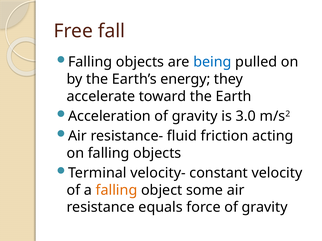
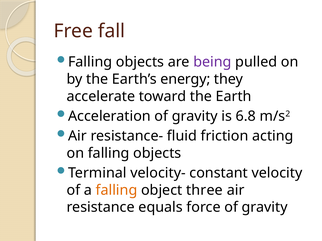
being colour: blue -> purple
3.0: 3.0 -> 6.8
some: some -> three
